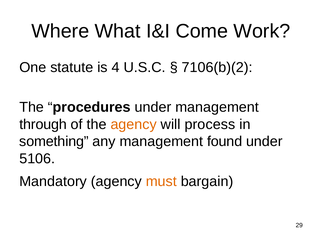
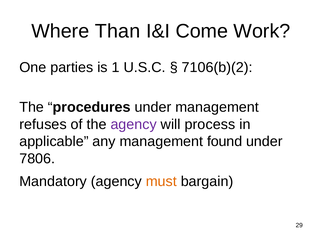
What: What -> Than
statute: statute -> parties
4: 4 -> 1
through: through -> refuses
agency at (134, 125) colour: orange -> purple
something: something -> applicable
5106: 5106 -> 7806
